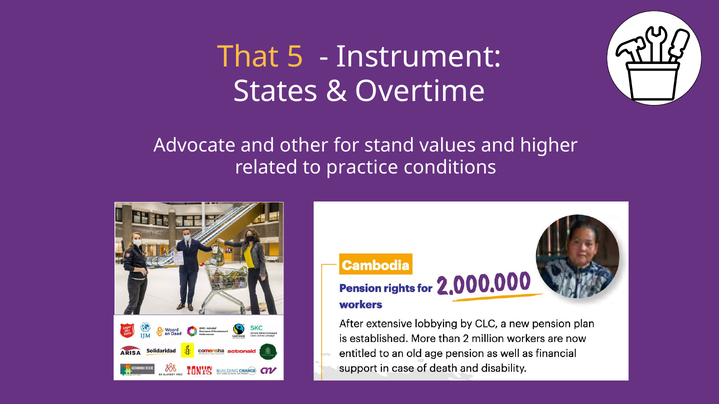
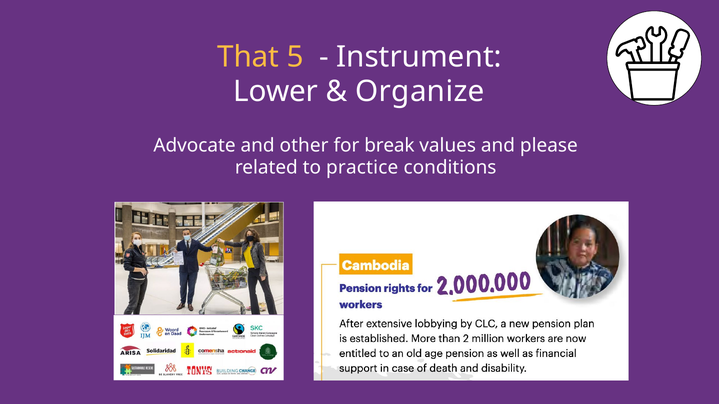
States: States -> Lower
Overtime: Overtime -> Organize
stand: stand -> break
higher: higher -> please
